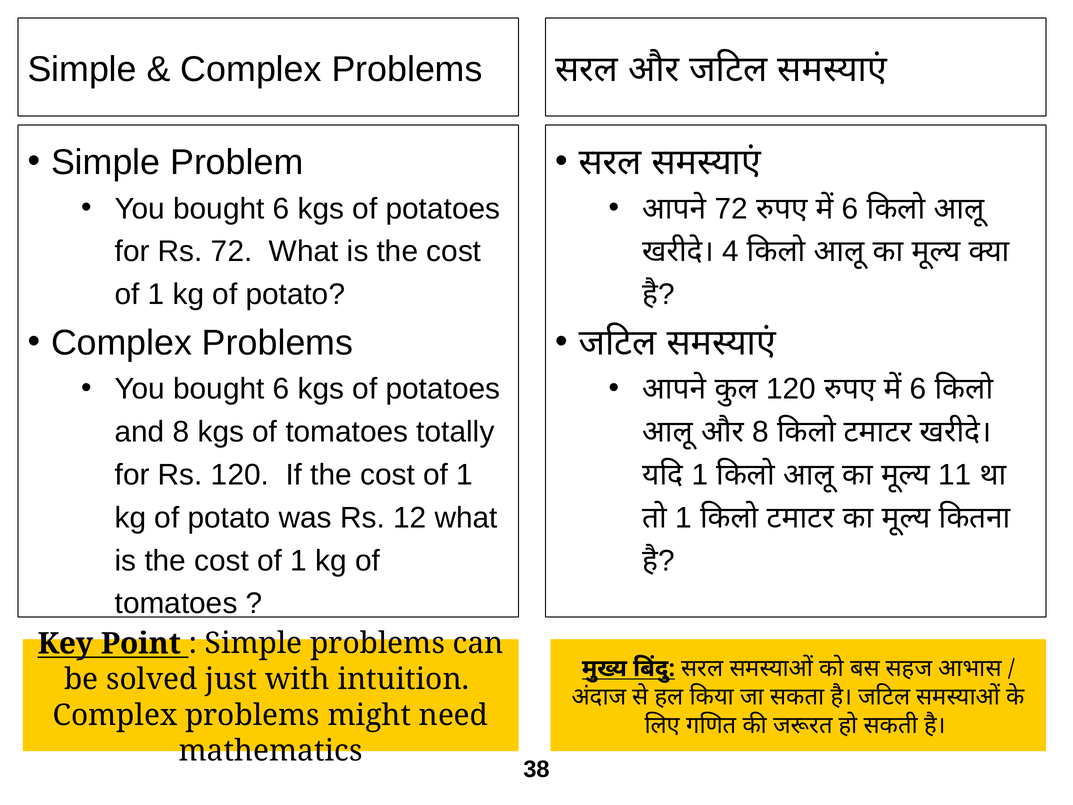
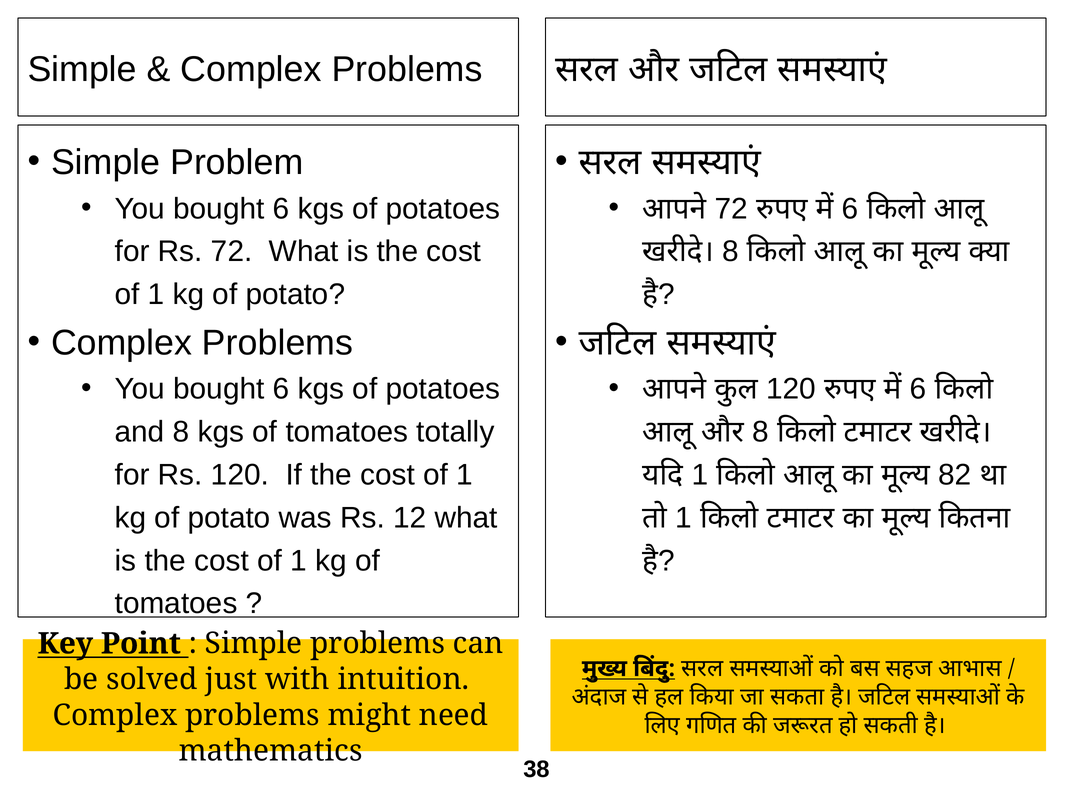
4 at (730, 252): 4 -> 8
11: 11 -> 82
